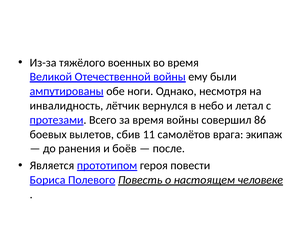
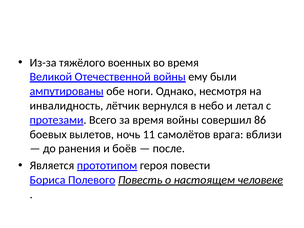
сбив: сбив -> ночь
экипаж: экипаж -> вблизи
